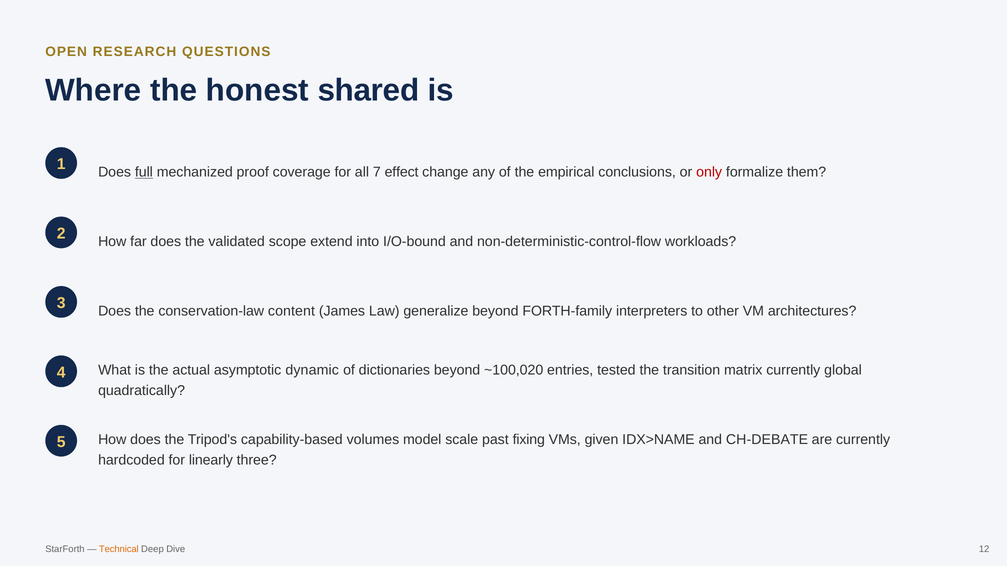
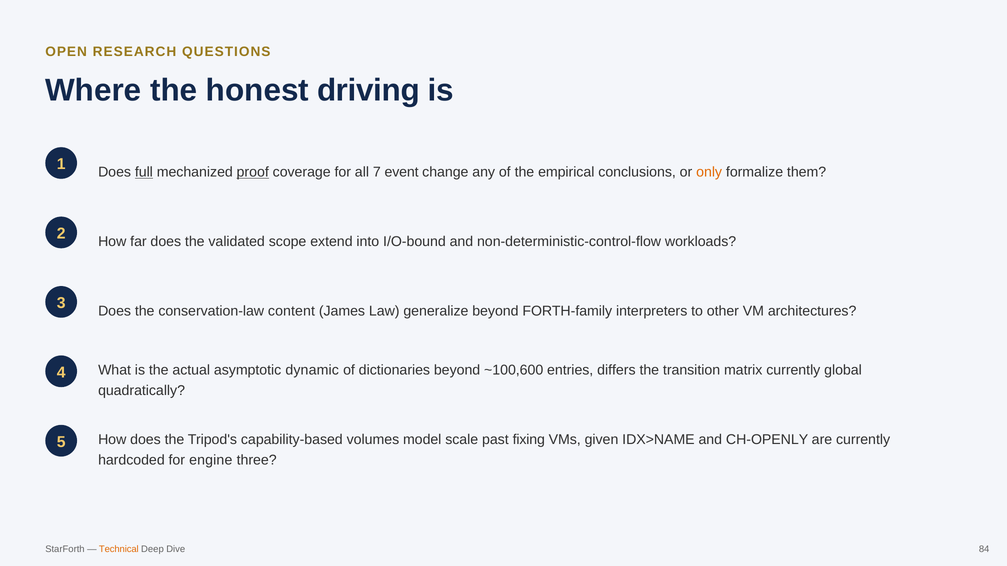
shared: shared -> driving
proof underline: none -> present
effect: effect -> event
only colour: red -> orange
~100,020: ~100,020 -> ~100,600
tested: tested -> differs
CH-DEBATE: CH-DEBATE -> CH-OPENLY
linearly: linearly -> engine
12: 12 -> 84
